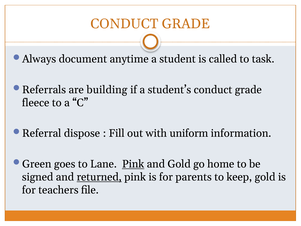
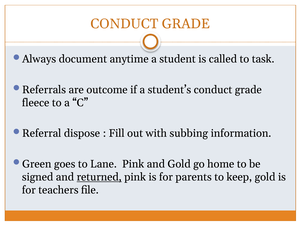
building: building -> outcome
uniform: uniform -> subbing
Pink at (133, 164) underline: present -> none
